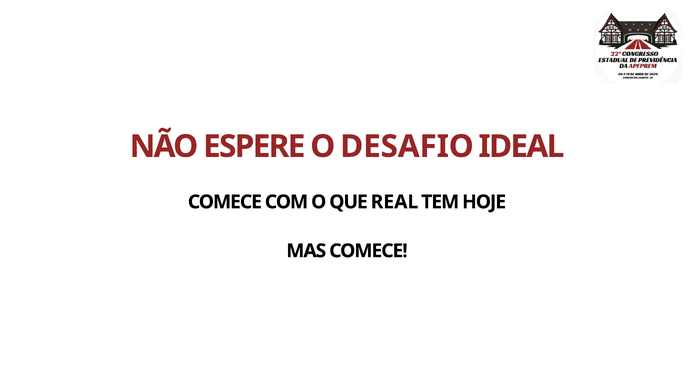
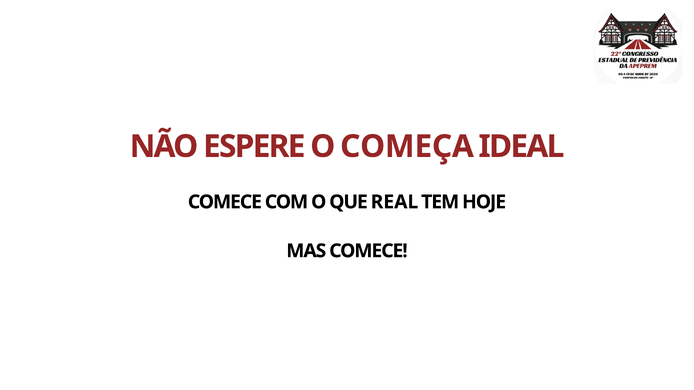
DESAFIO: DESAFIO -> COMEÇA
